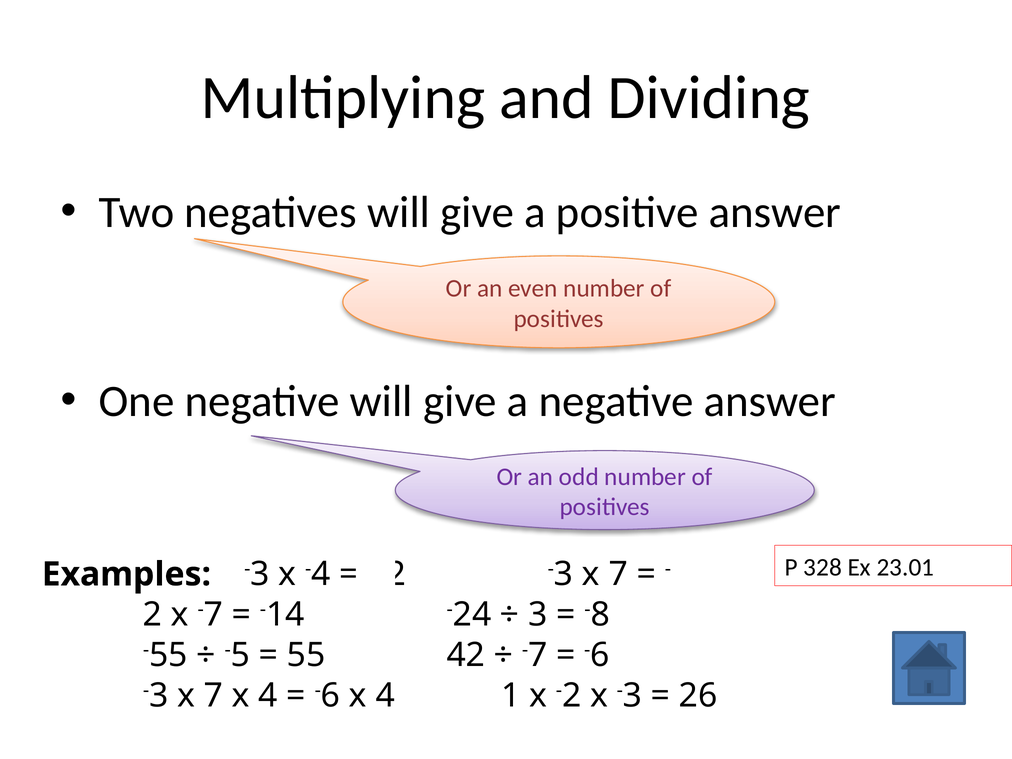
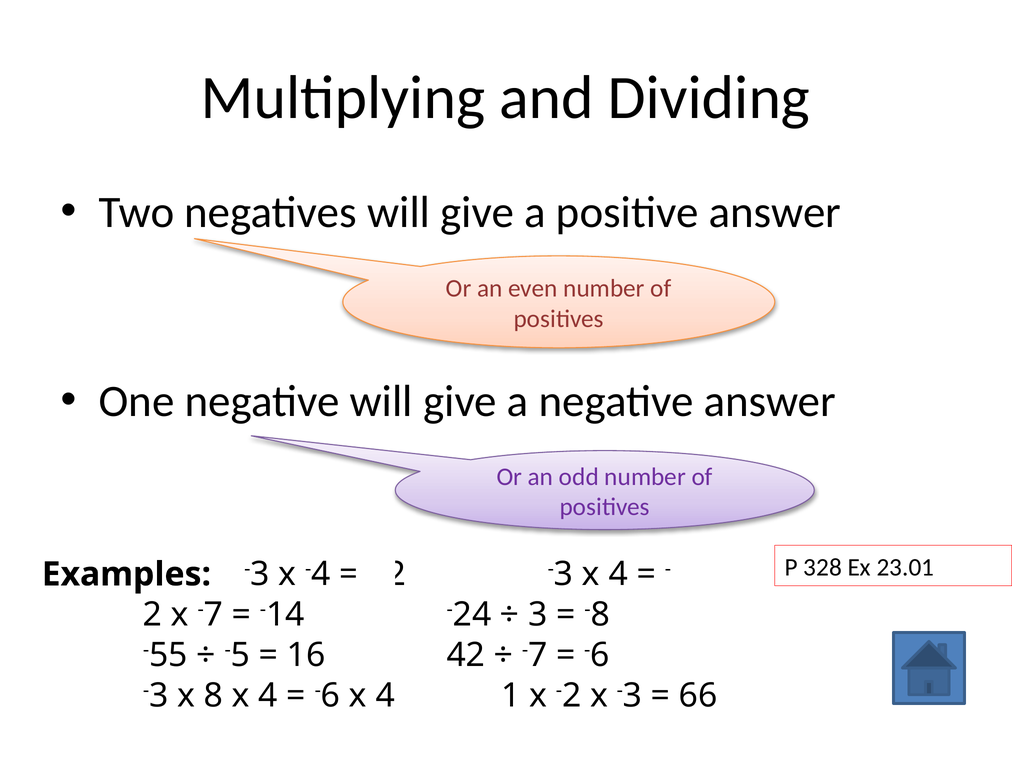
7 at (618, 574): 7 -> 4
55: 55 -> 16
7 at (213, 696): 7 -> 8
26: 26 -> 66
